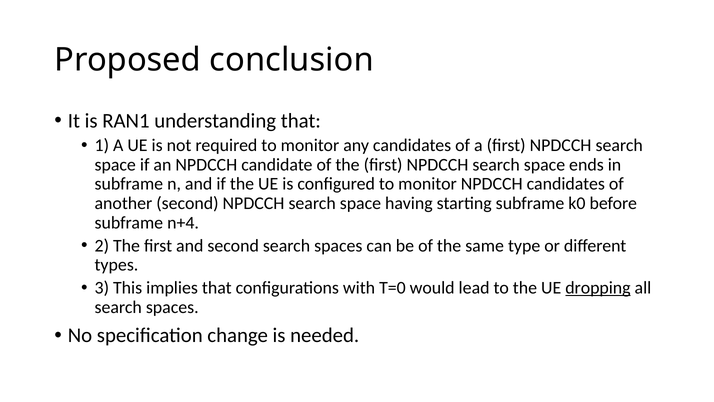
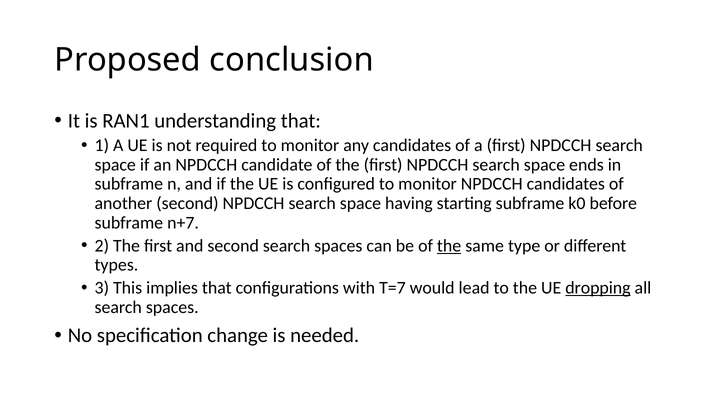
n+4: n+4 -> n+7
the at (449, 245) underline: none -> present
T=0: T=0 -> T=7
